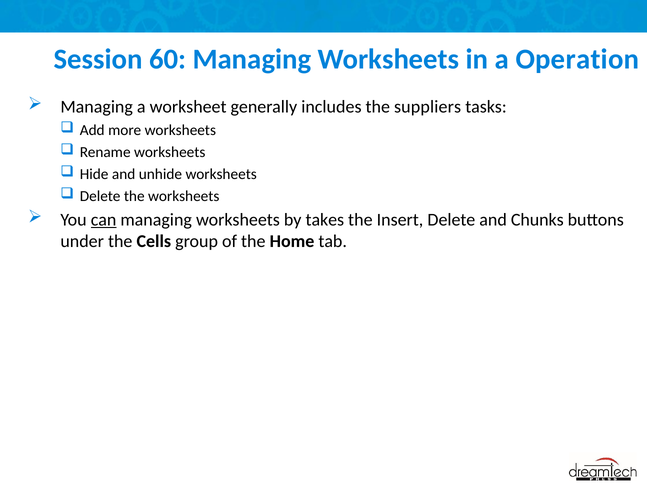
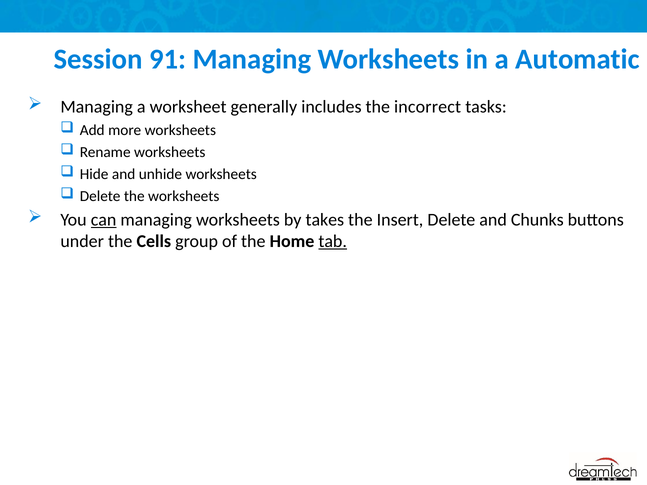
60: 60 -> 91
Operation: Operation -> Automatic
suppliers: suppliers -> incorrect
tab underline: none -> present
